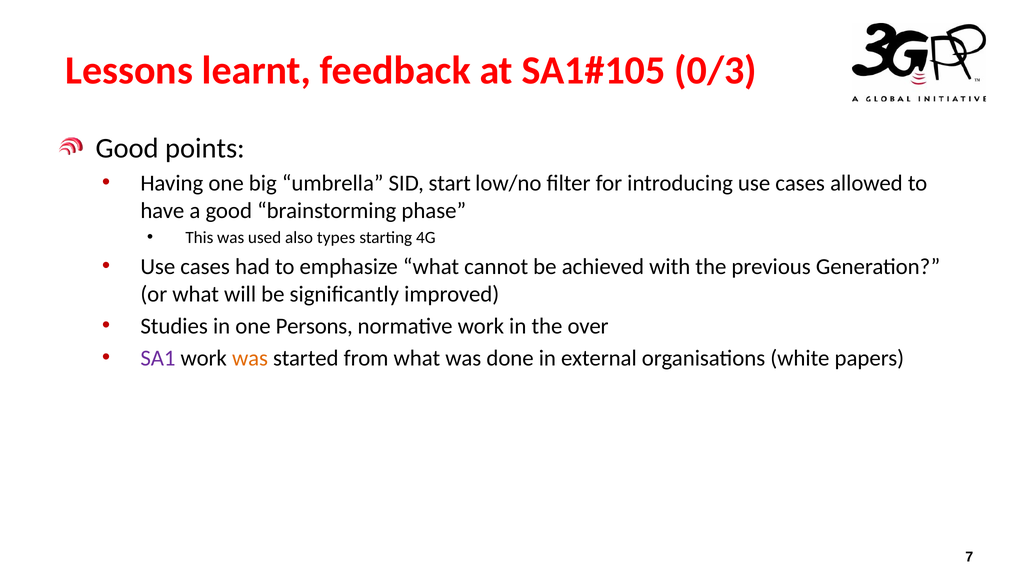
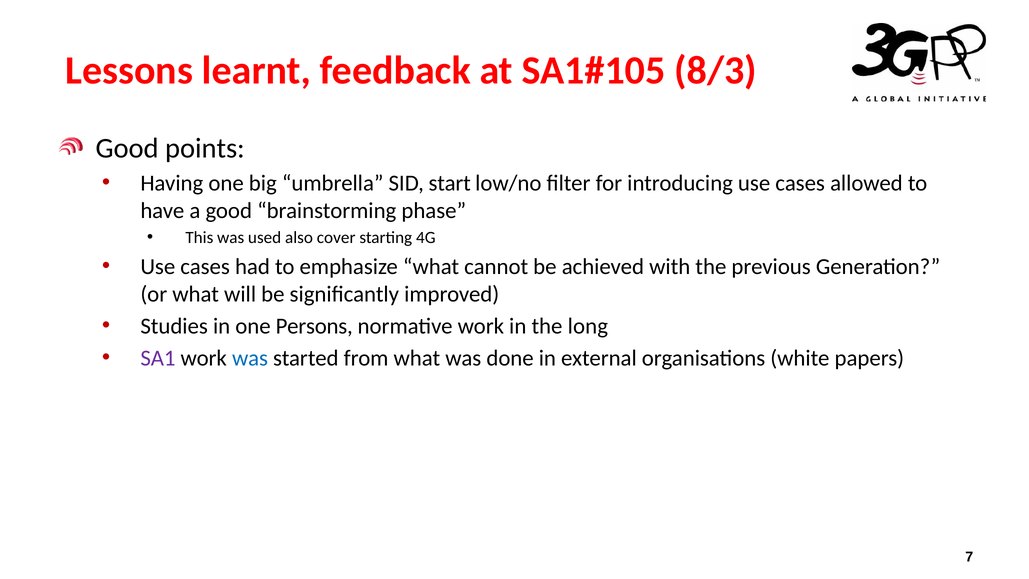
0/3: 0/3 -> 8/3
types: types -> cover
over: over -> long
was at (250, 358) colour: orange -> blue
